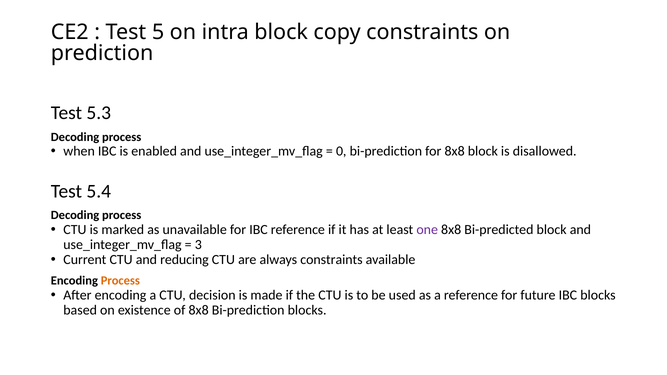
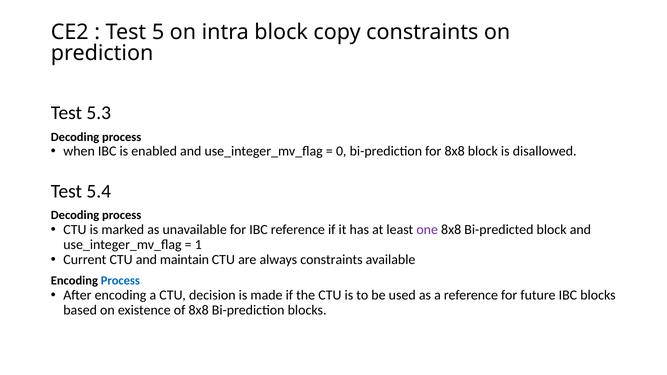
3: 3 -> 1
reducing: reducing -> maintain
Process at (120, 281) colour: orange -> blue
